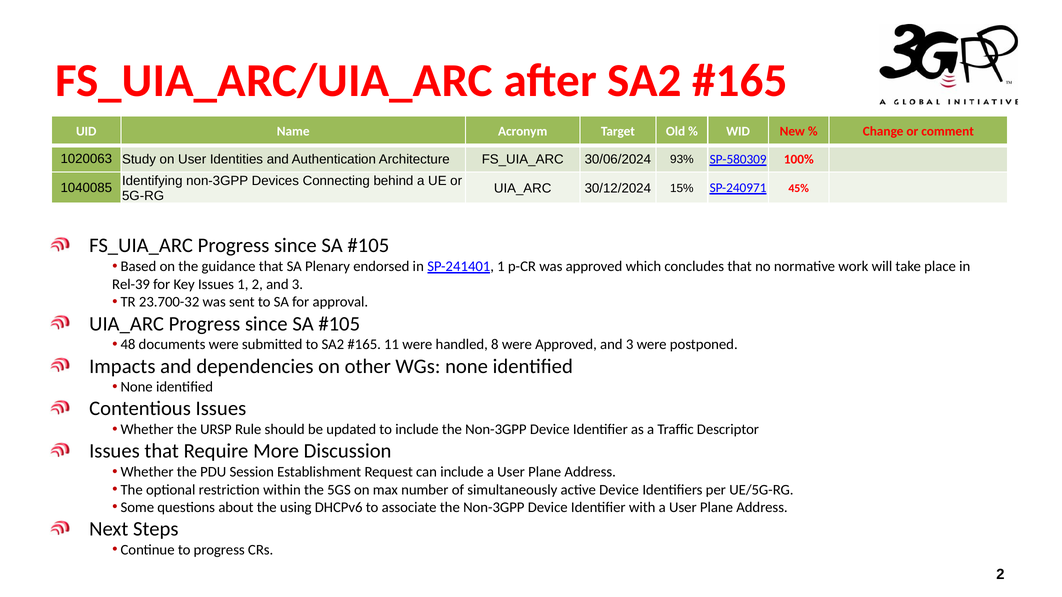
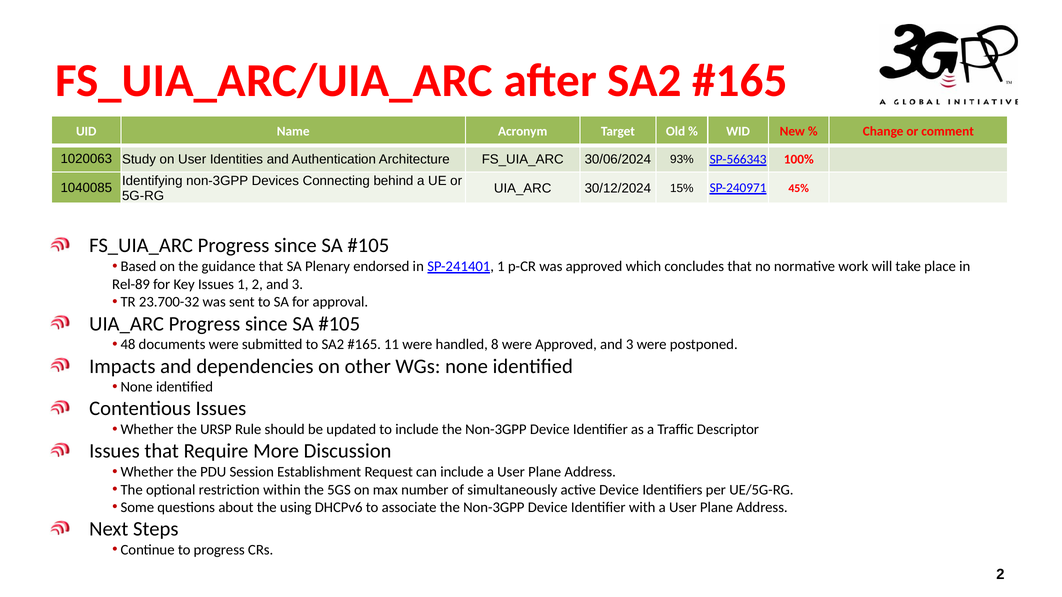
SP-580309: SP-580309 -> SP-566343
Rel-39: Rel-39 -> Rel-89
